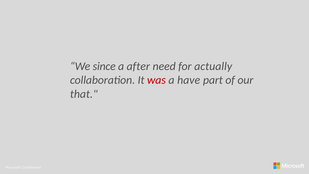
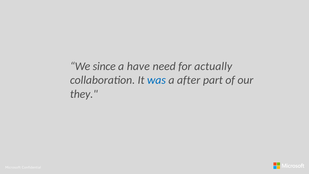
after: after -> have
was colour: red -> blue
have: have -> after
that: that -> they
